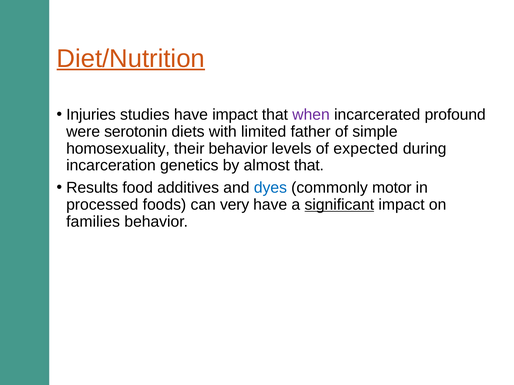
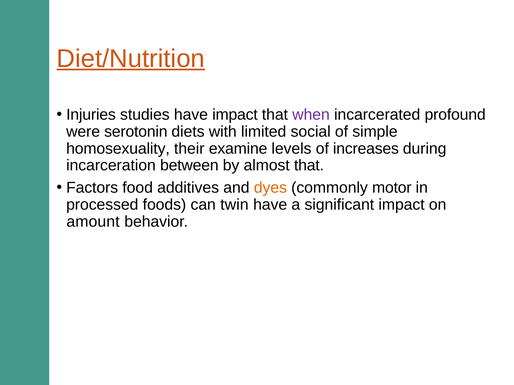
father: father -> social
their behavior: behavior -> examine
expected: expected -> increases
genetics: genetics -> between
Results: Results -> Factors
dyes colour: blue -> orange
very: very -> twin
significant underline: present -> none
families: families -> amount
